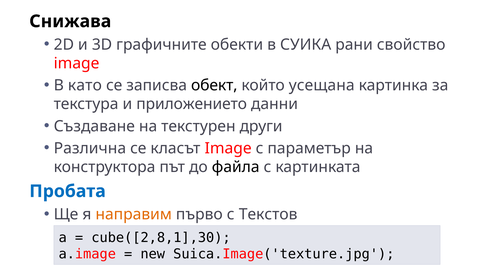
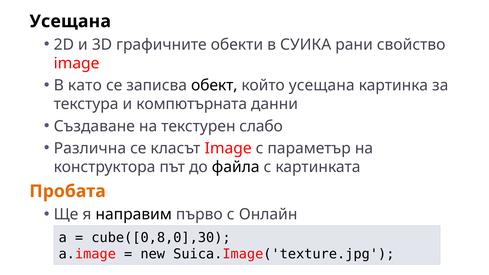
Снижава at (70, 21): Снижава -> Усещана
приложението: приложението -> компютърната
други: други -> слабо
Пробата colour: blue -> orange
направим colour: orange -> black
Текстов: Текстов -> Онлайн
cube([2,8,1],30: cube([2,8,1],30 -> cube([0,8,0],30
